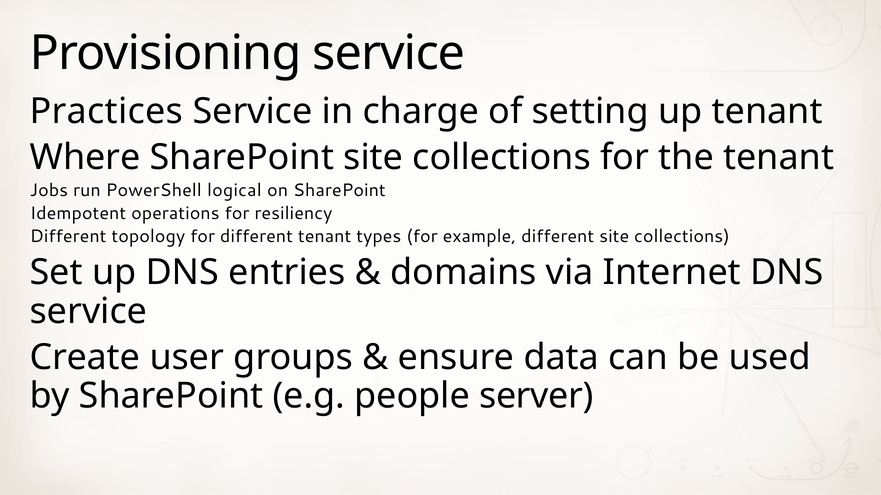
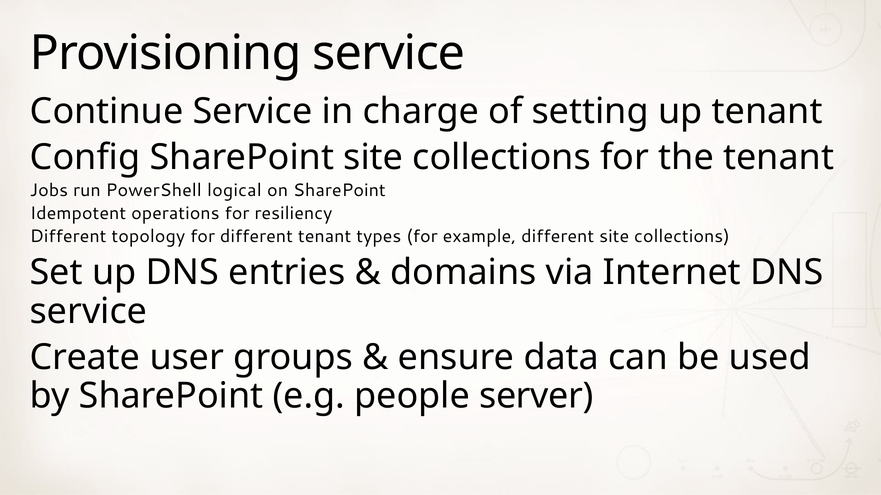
Practices: Practices -> Continue
Where: Where -> Config
